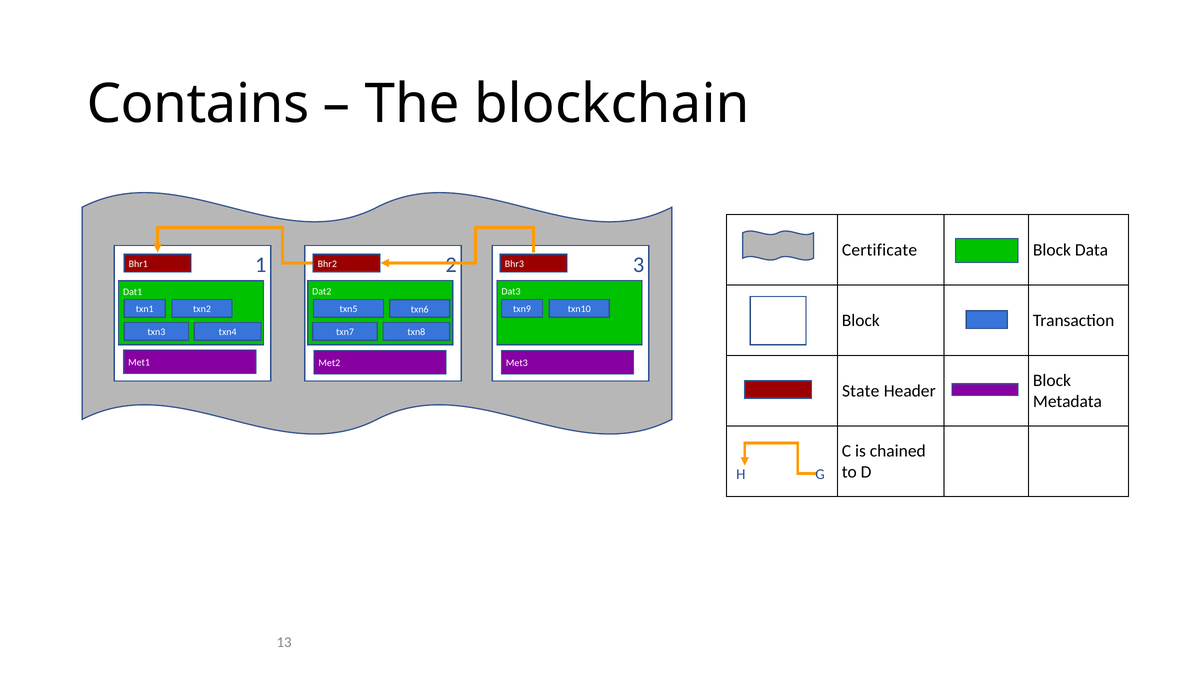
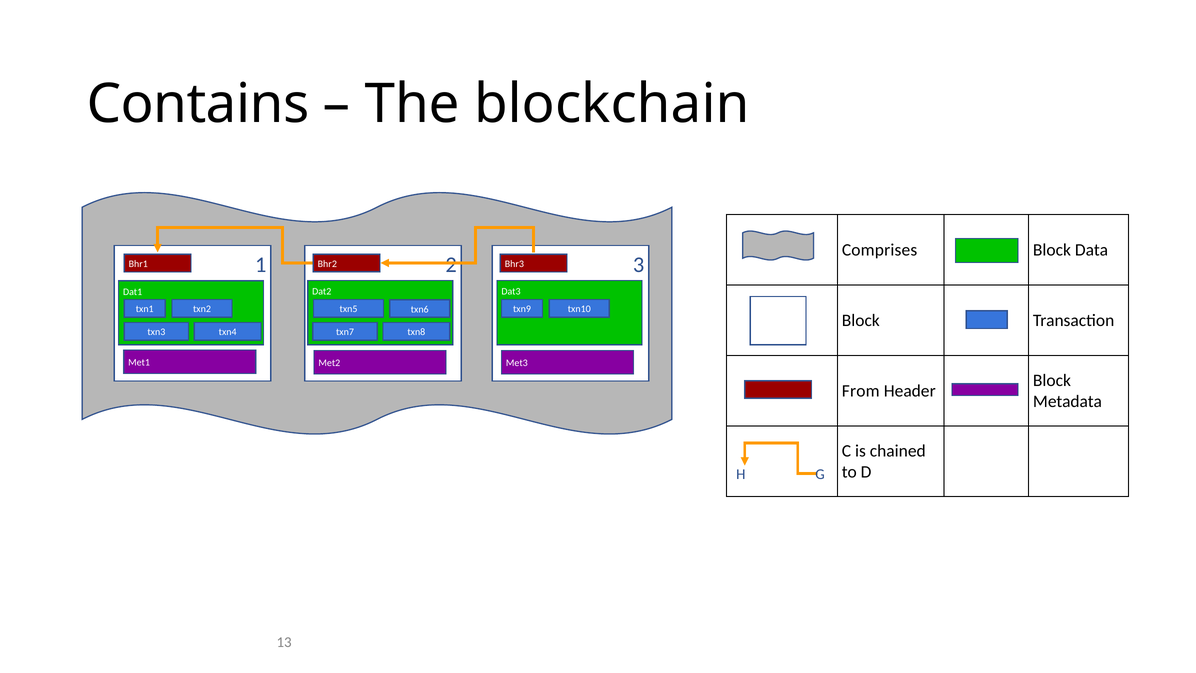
Certificate: Certificate -> Comprises
State: State -> From
